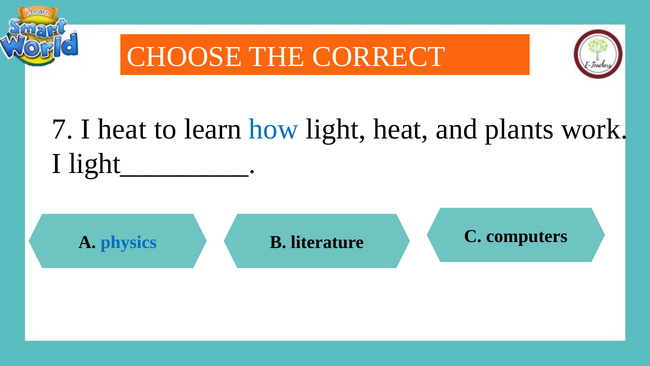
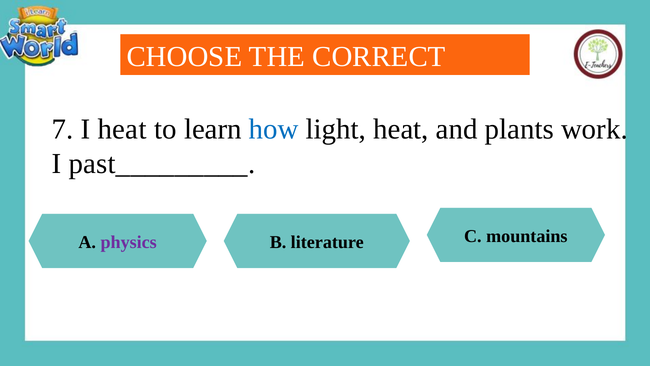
light_________: light_________ -> past_________
physics colour: blue -> purple
computers: computers -> mountains
